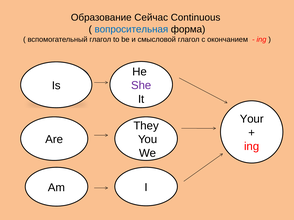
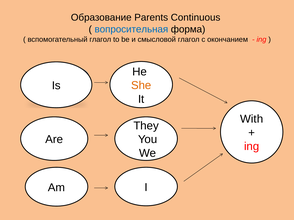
Сейчас: Сейчас -> Parents
She at (141, 86) colour: purple -> orange
Your: Your -> With
